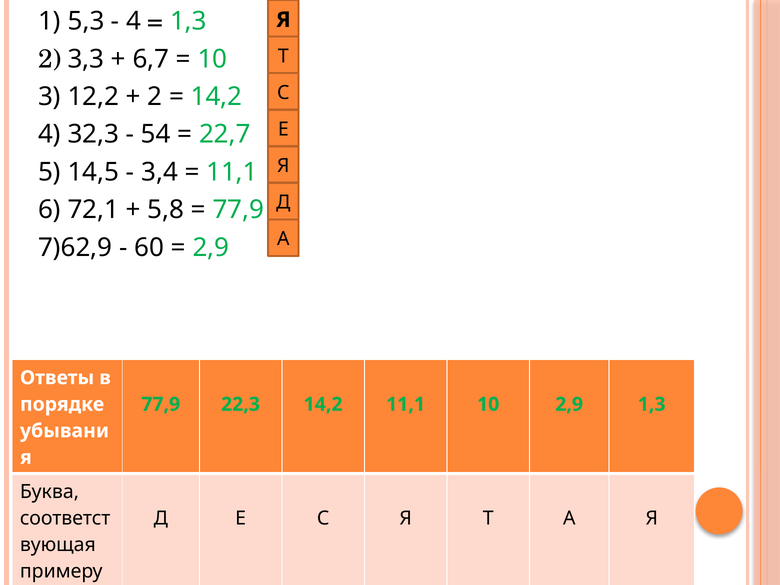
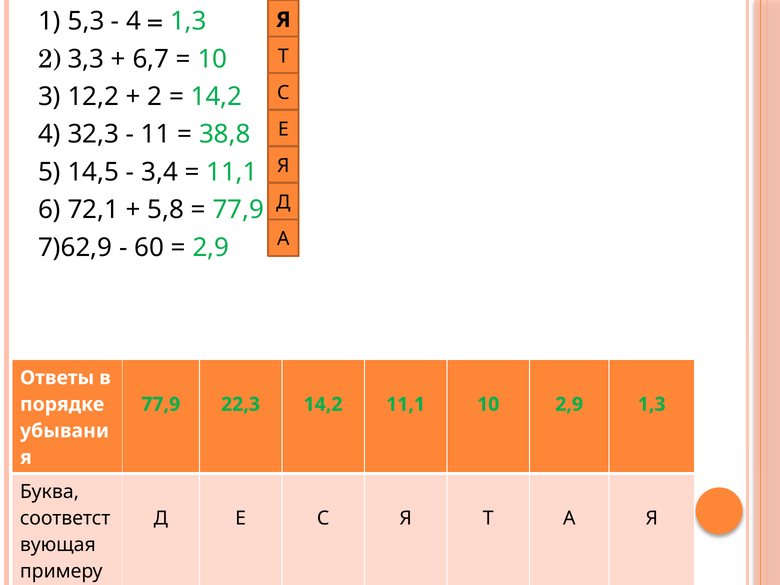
54: 54 -> 11
22,7: 22,7 -> 38,8
